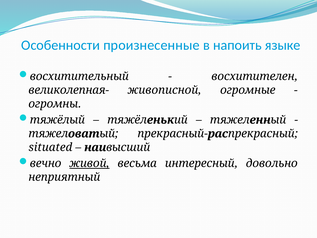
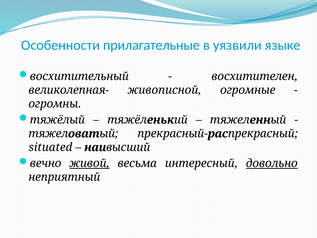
произнесенные: произнесенные -> прилагательные
напоить: напоить -> уязвили
довольно underline: none -> present
